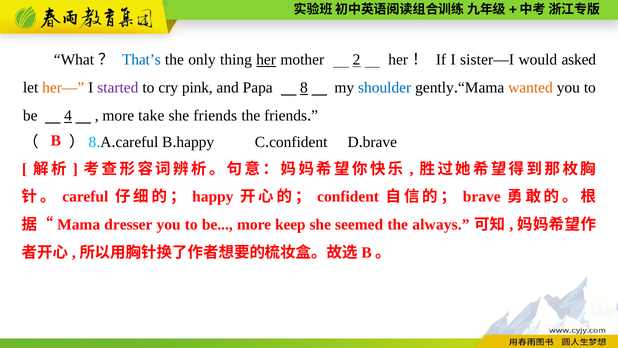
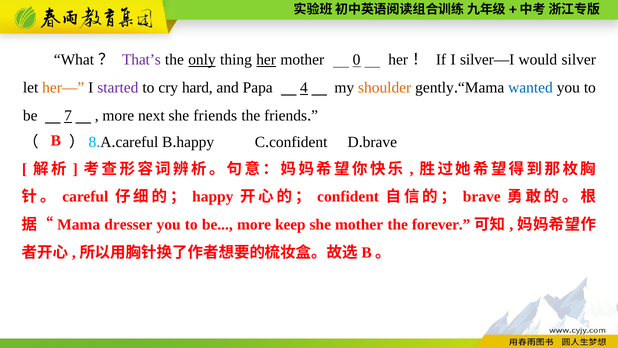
That’s colour: blue -> purple
only underline: none -> present
2: 2 -> 0
sister—I: sister—I -> silver—I
asked: asked -> silver
pink: pink -> hard
8: 8 -> 4
shoulder colour: blue -> orange
wanted colour: orange -> blue
4: 4 -> 7
take: take -> next
she seemed: seemed -> mother
always: always -> forever
